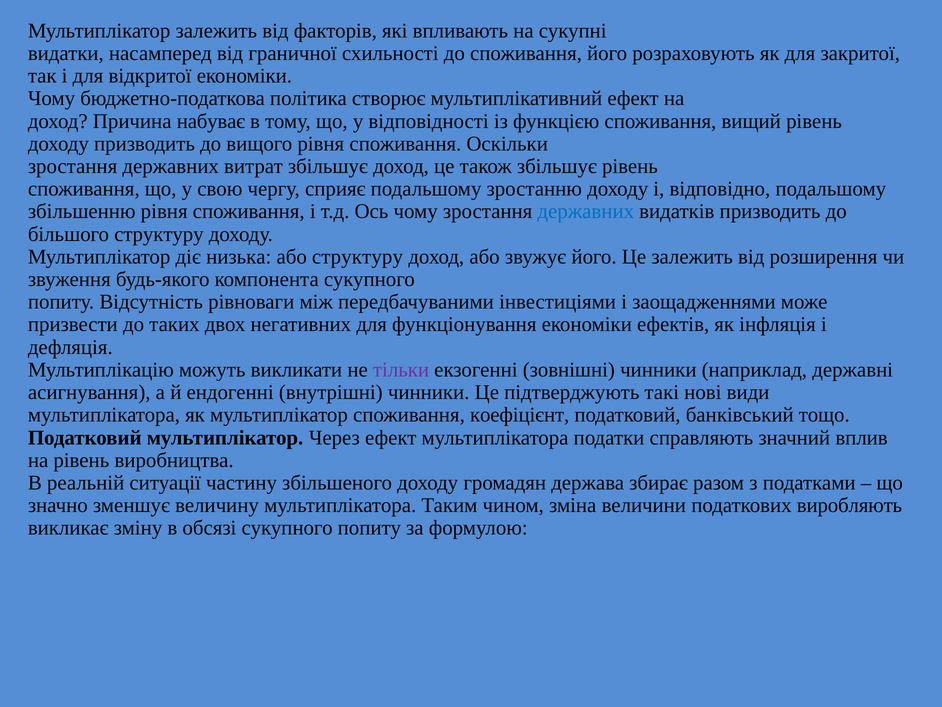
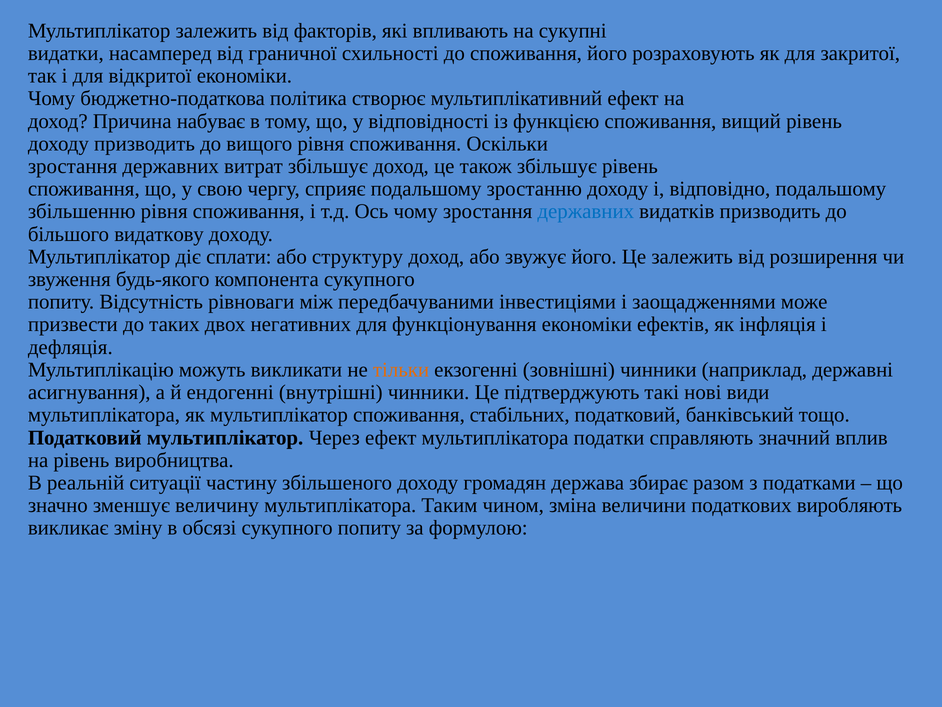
більшого структуру: структуру -> видаткову
низька: низька -> сплати
тільки colour: purple -> orange
коефіцієнт: коефіцієнт -> стабільних
